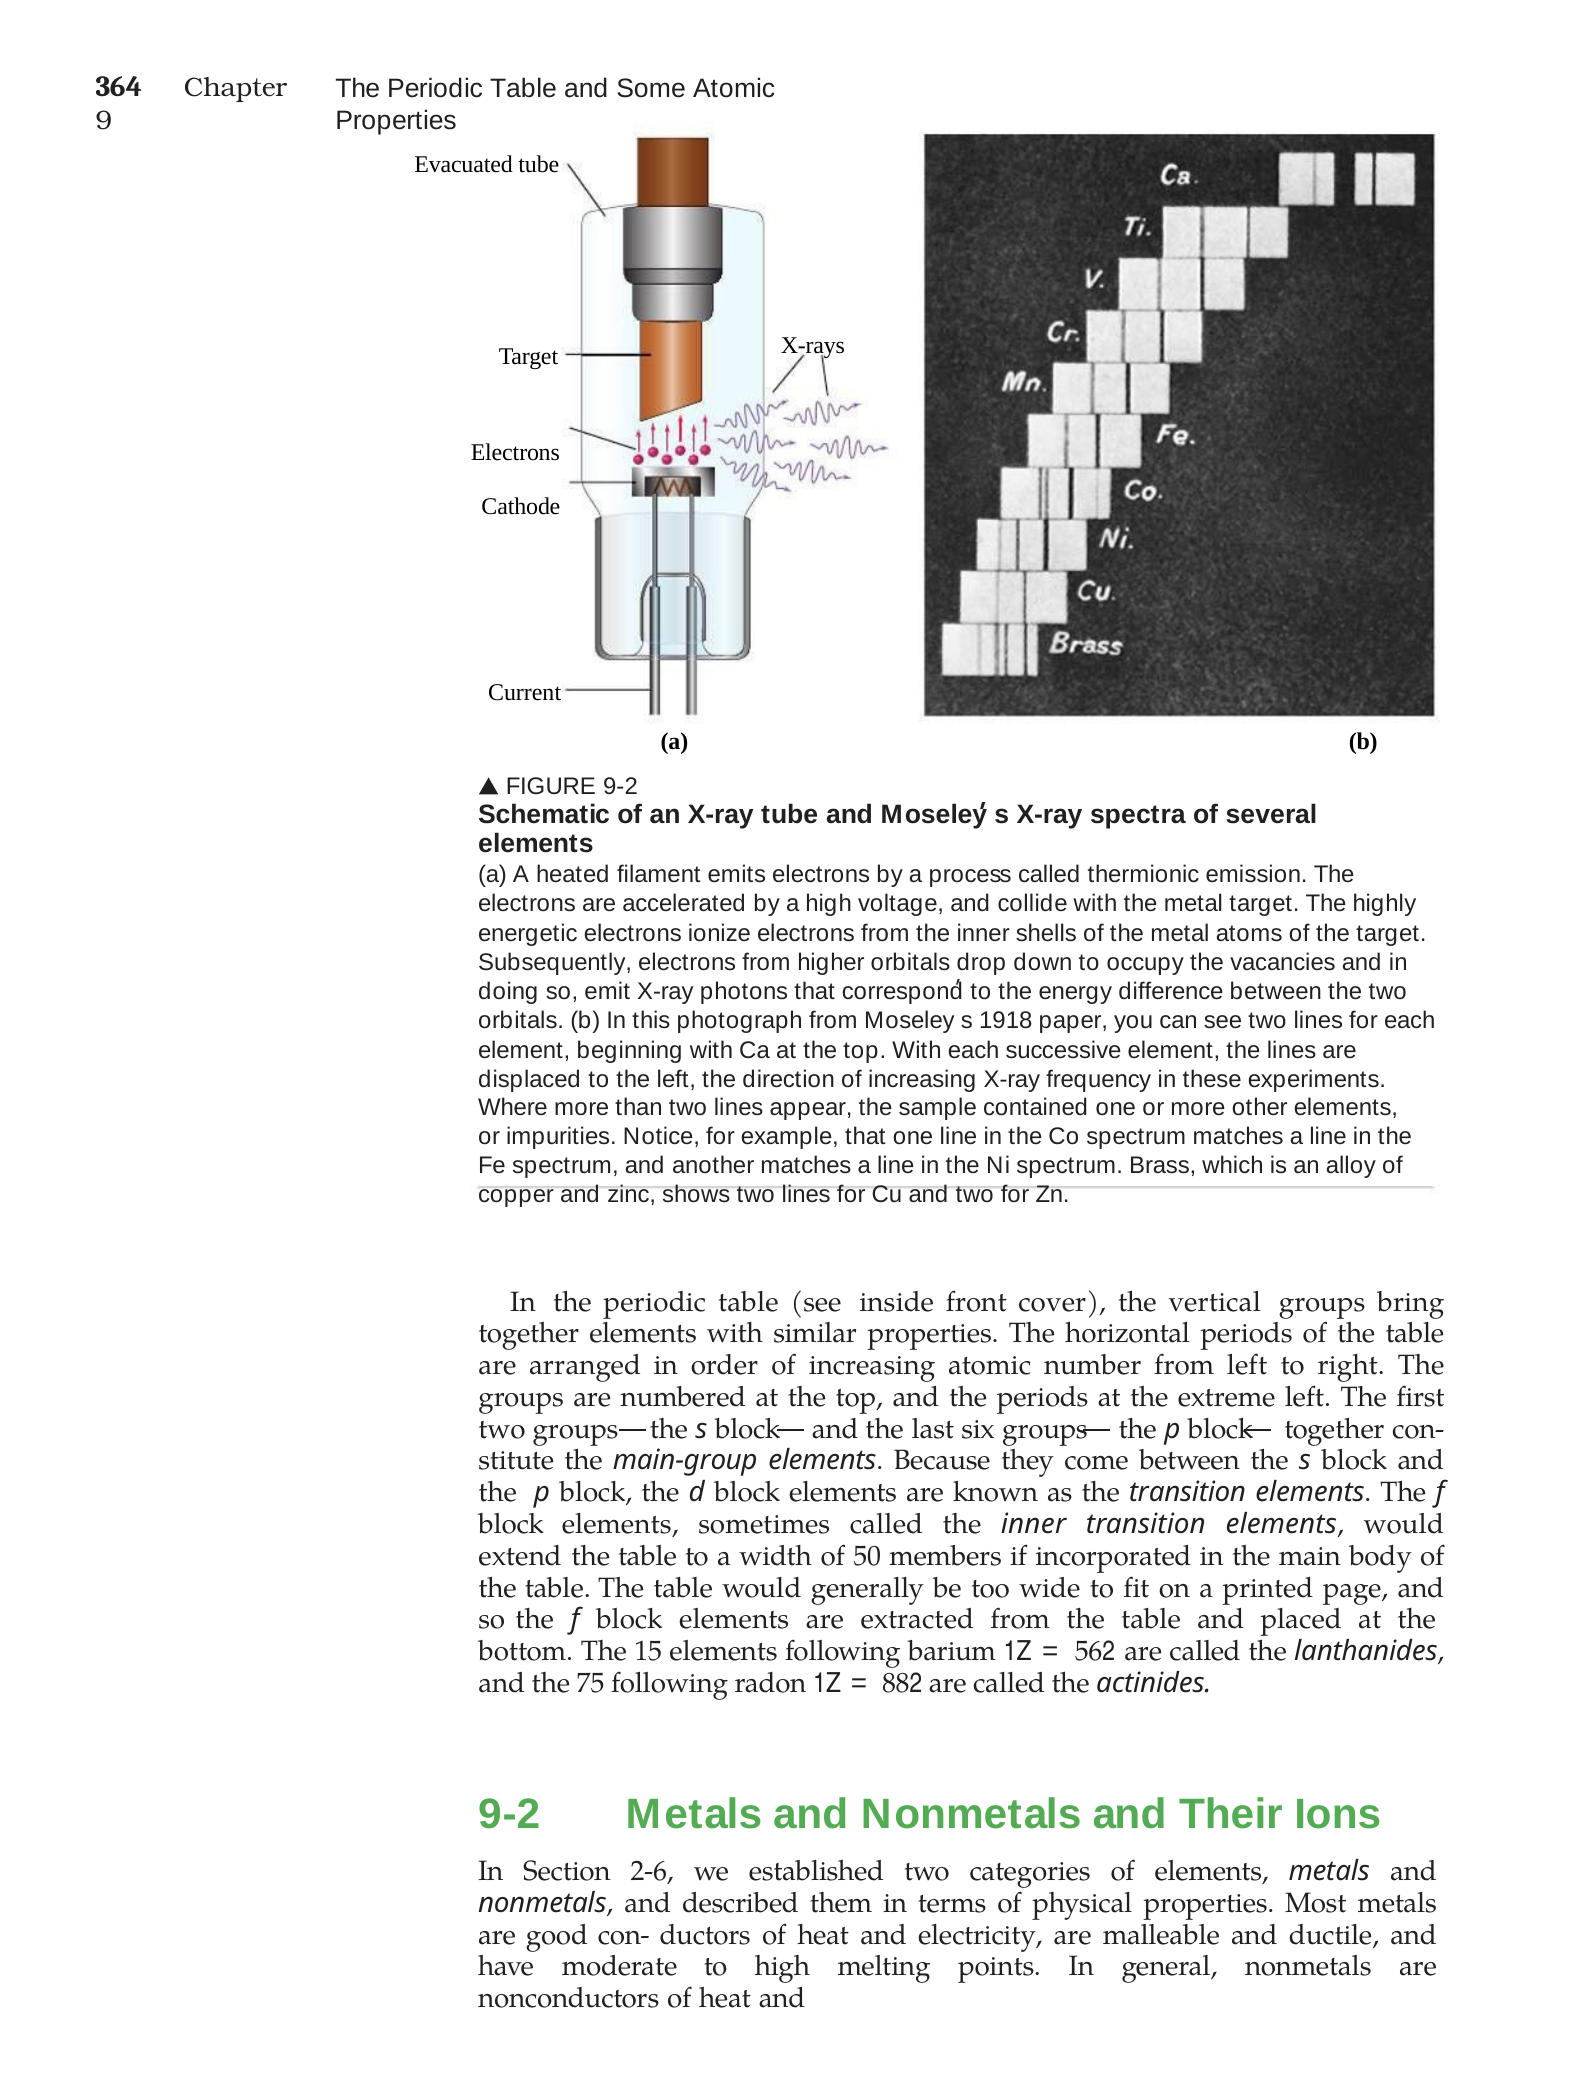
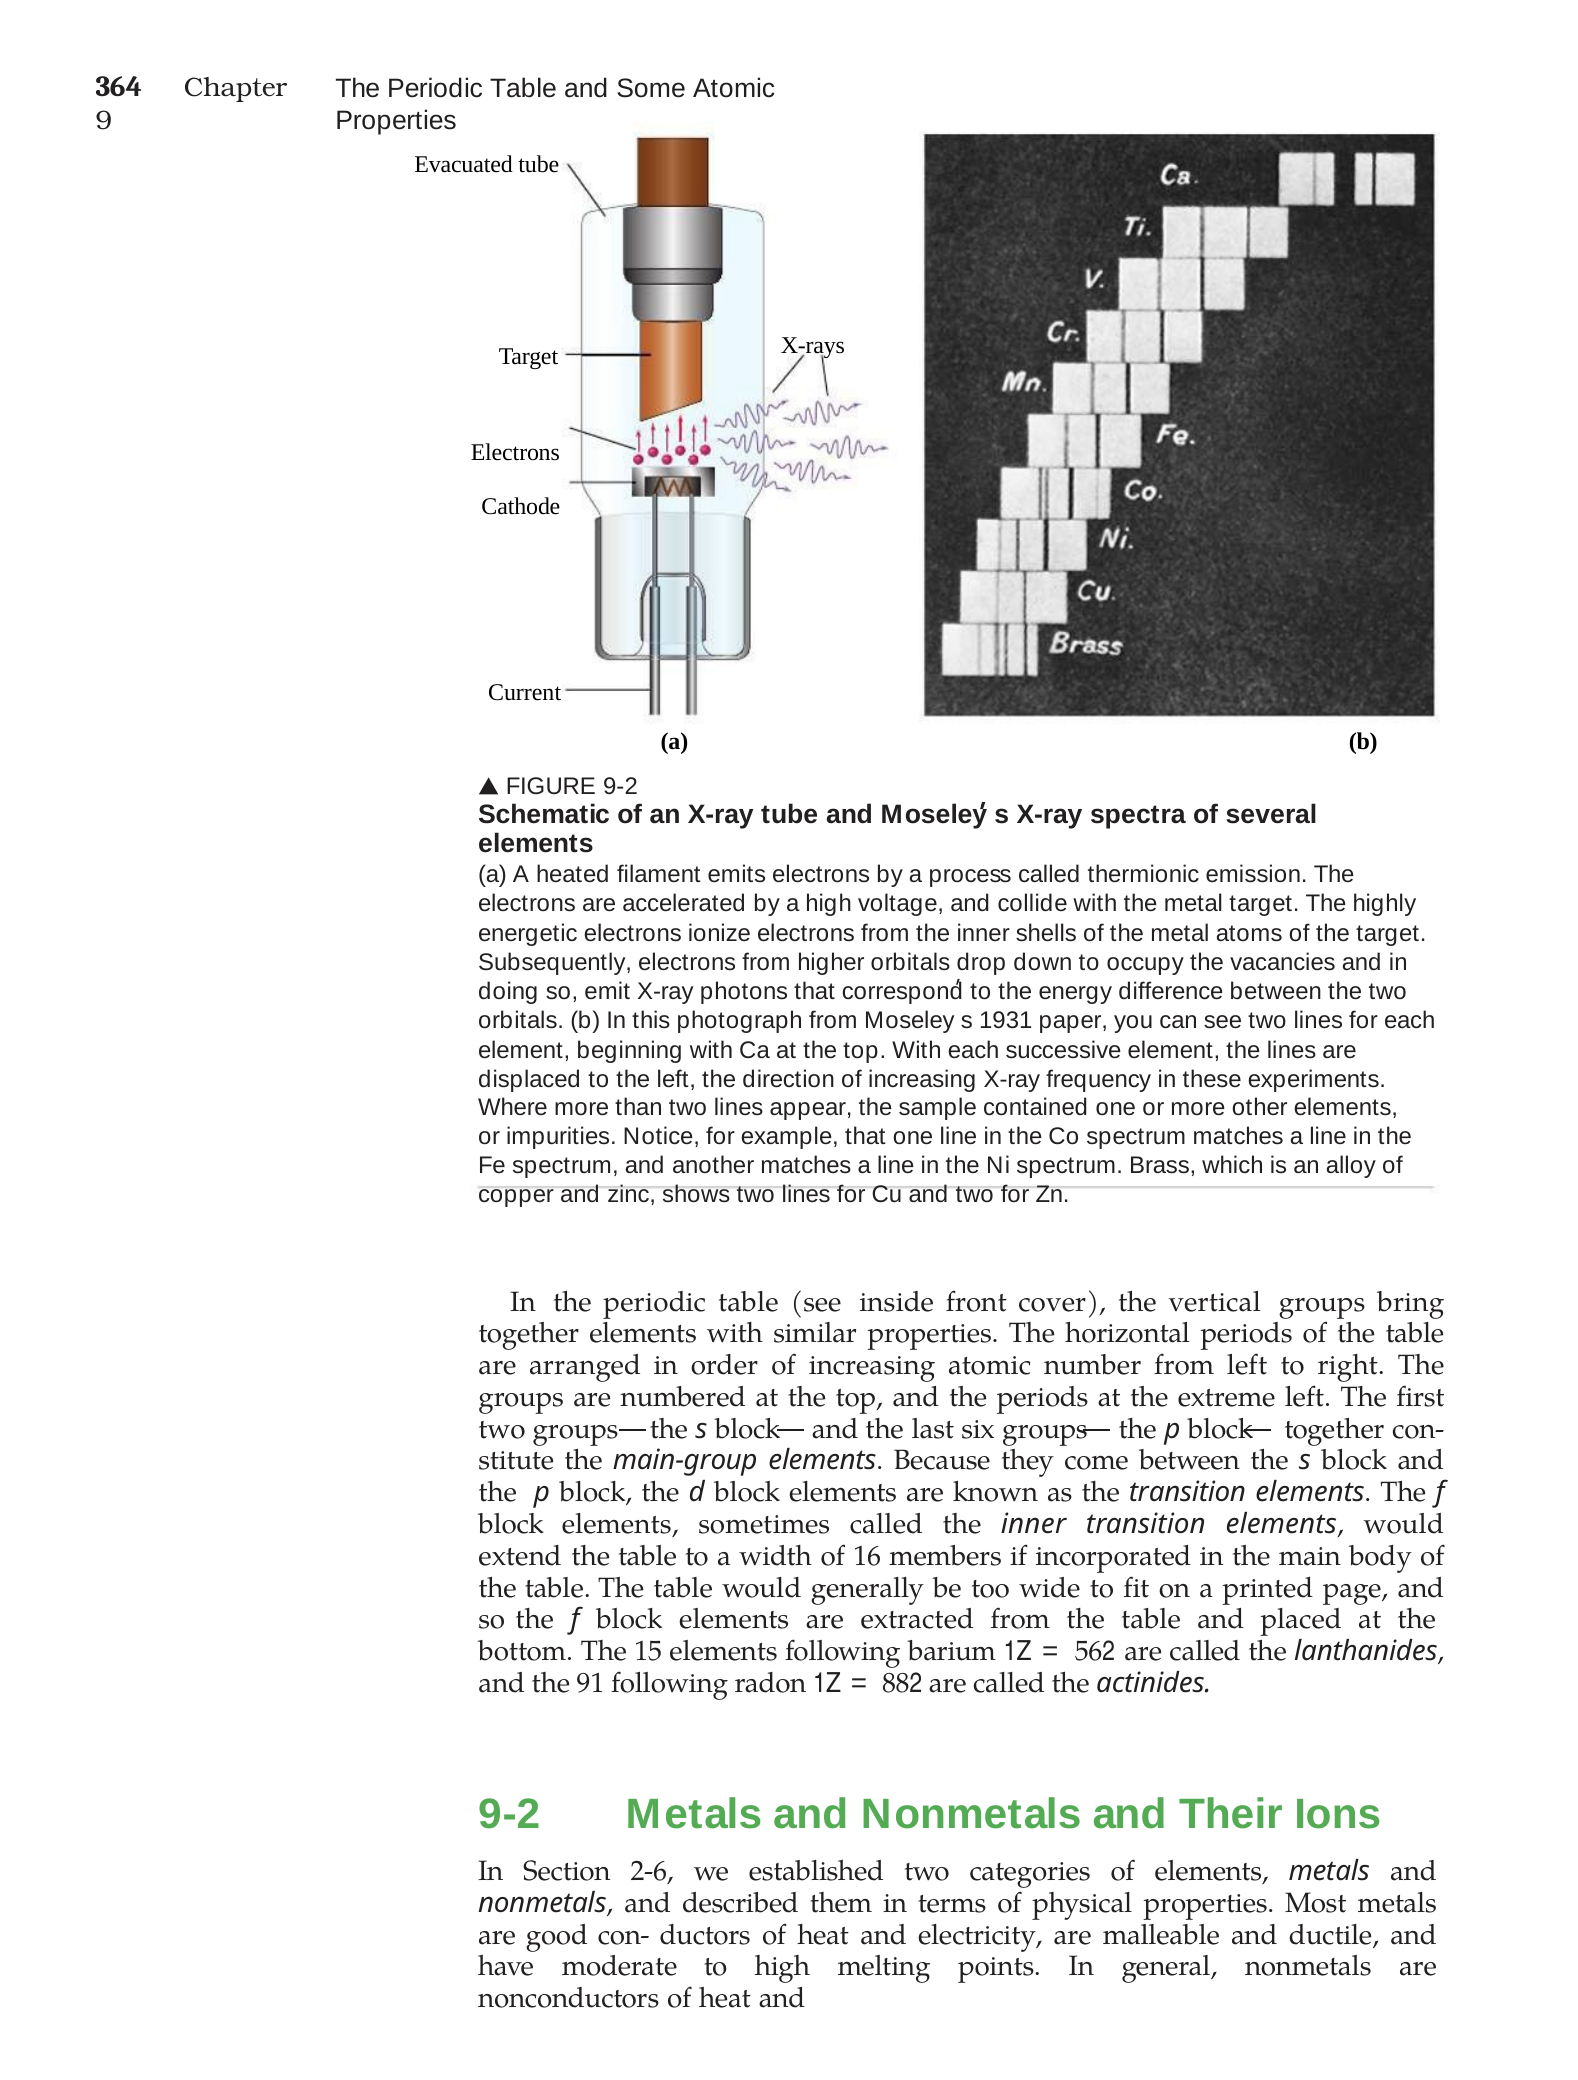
1918: 1918 -> 1931
50: 50 -> 16
75: 75 -> 91
